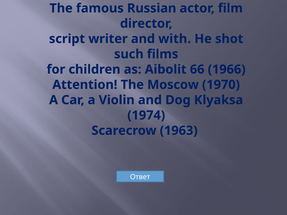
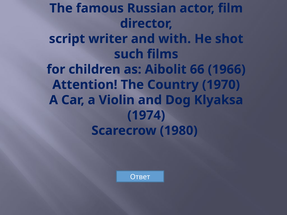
Moscow: Moscow -> Country
1963: 1963 -> 1980
